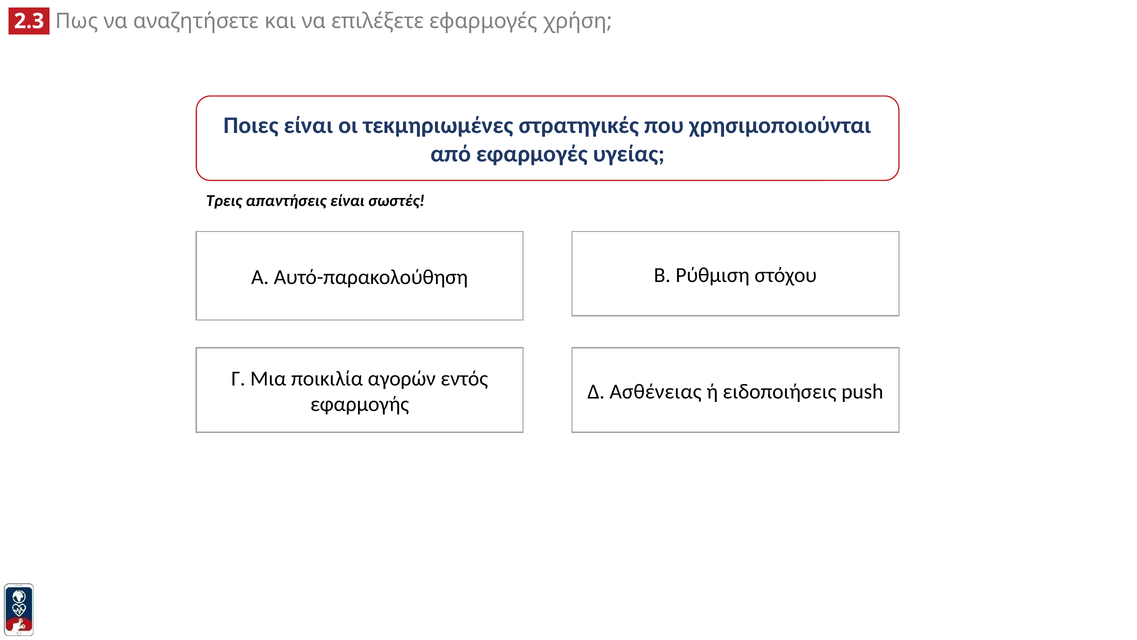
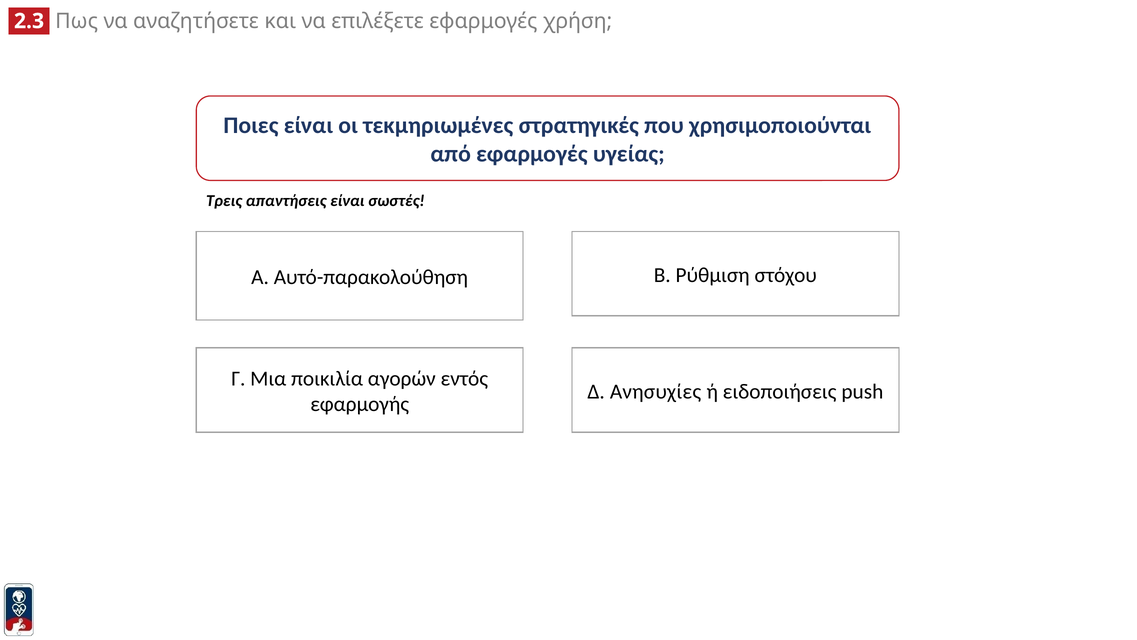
Ασθένειας: Ασθένειας -> Ανησυχίες
